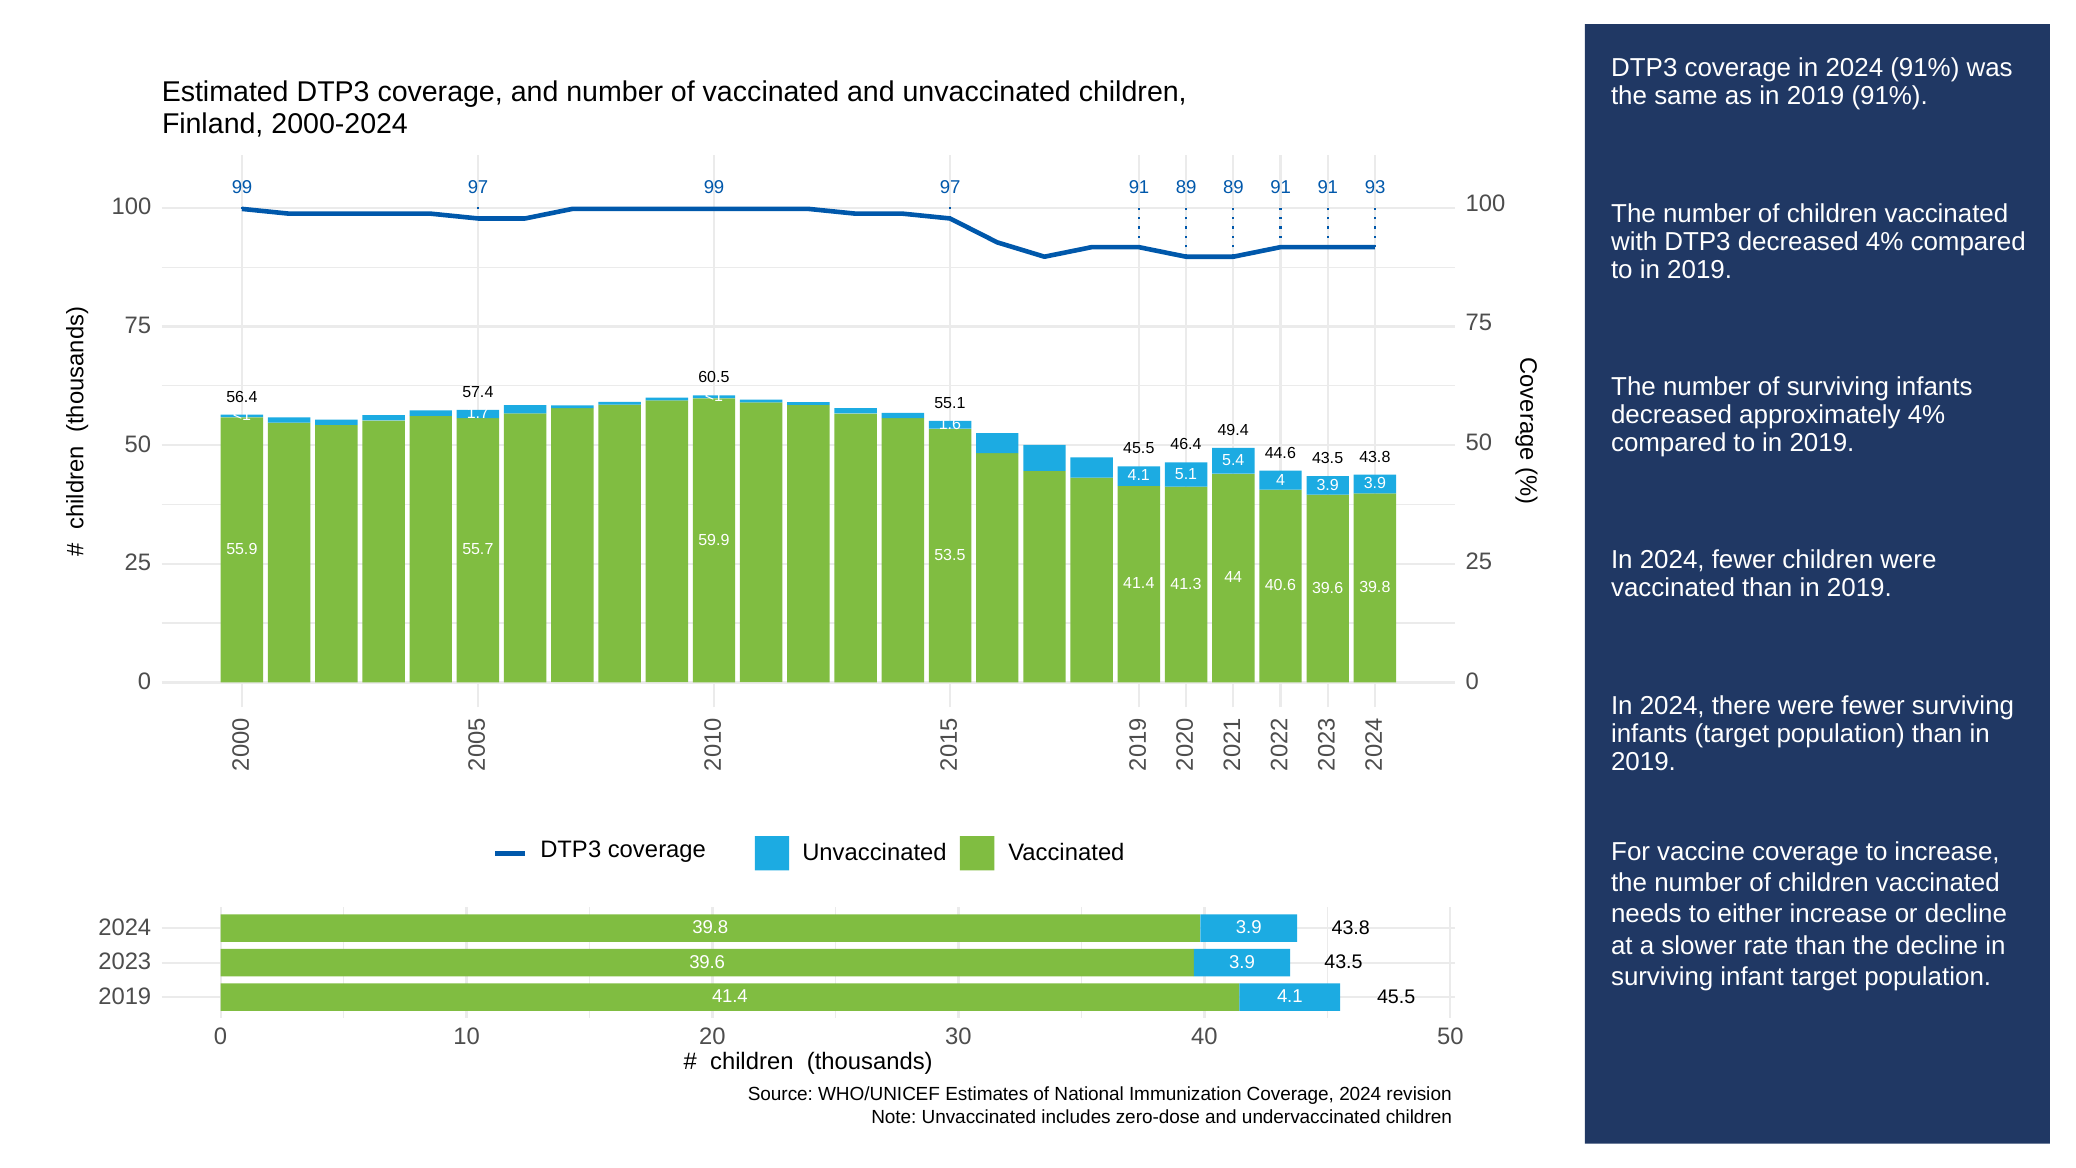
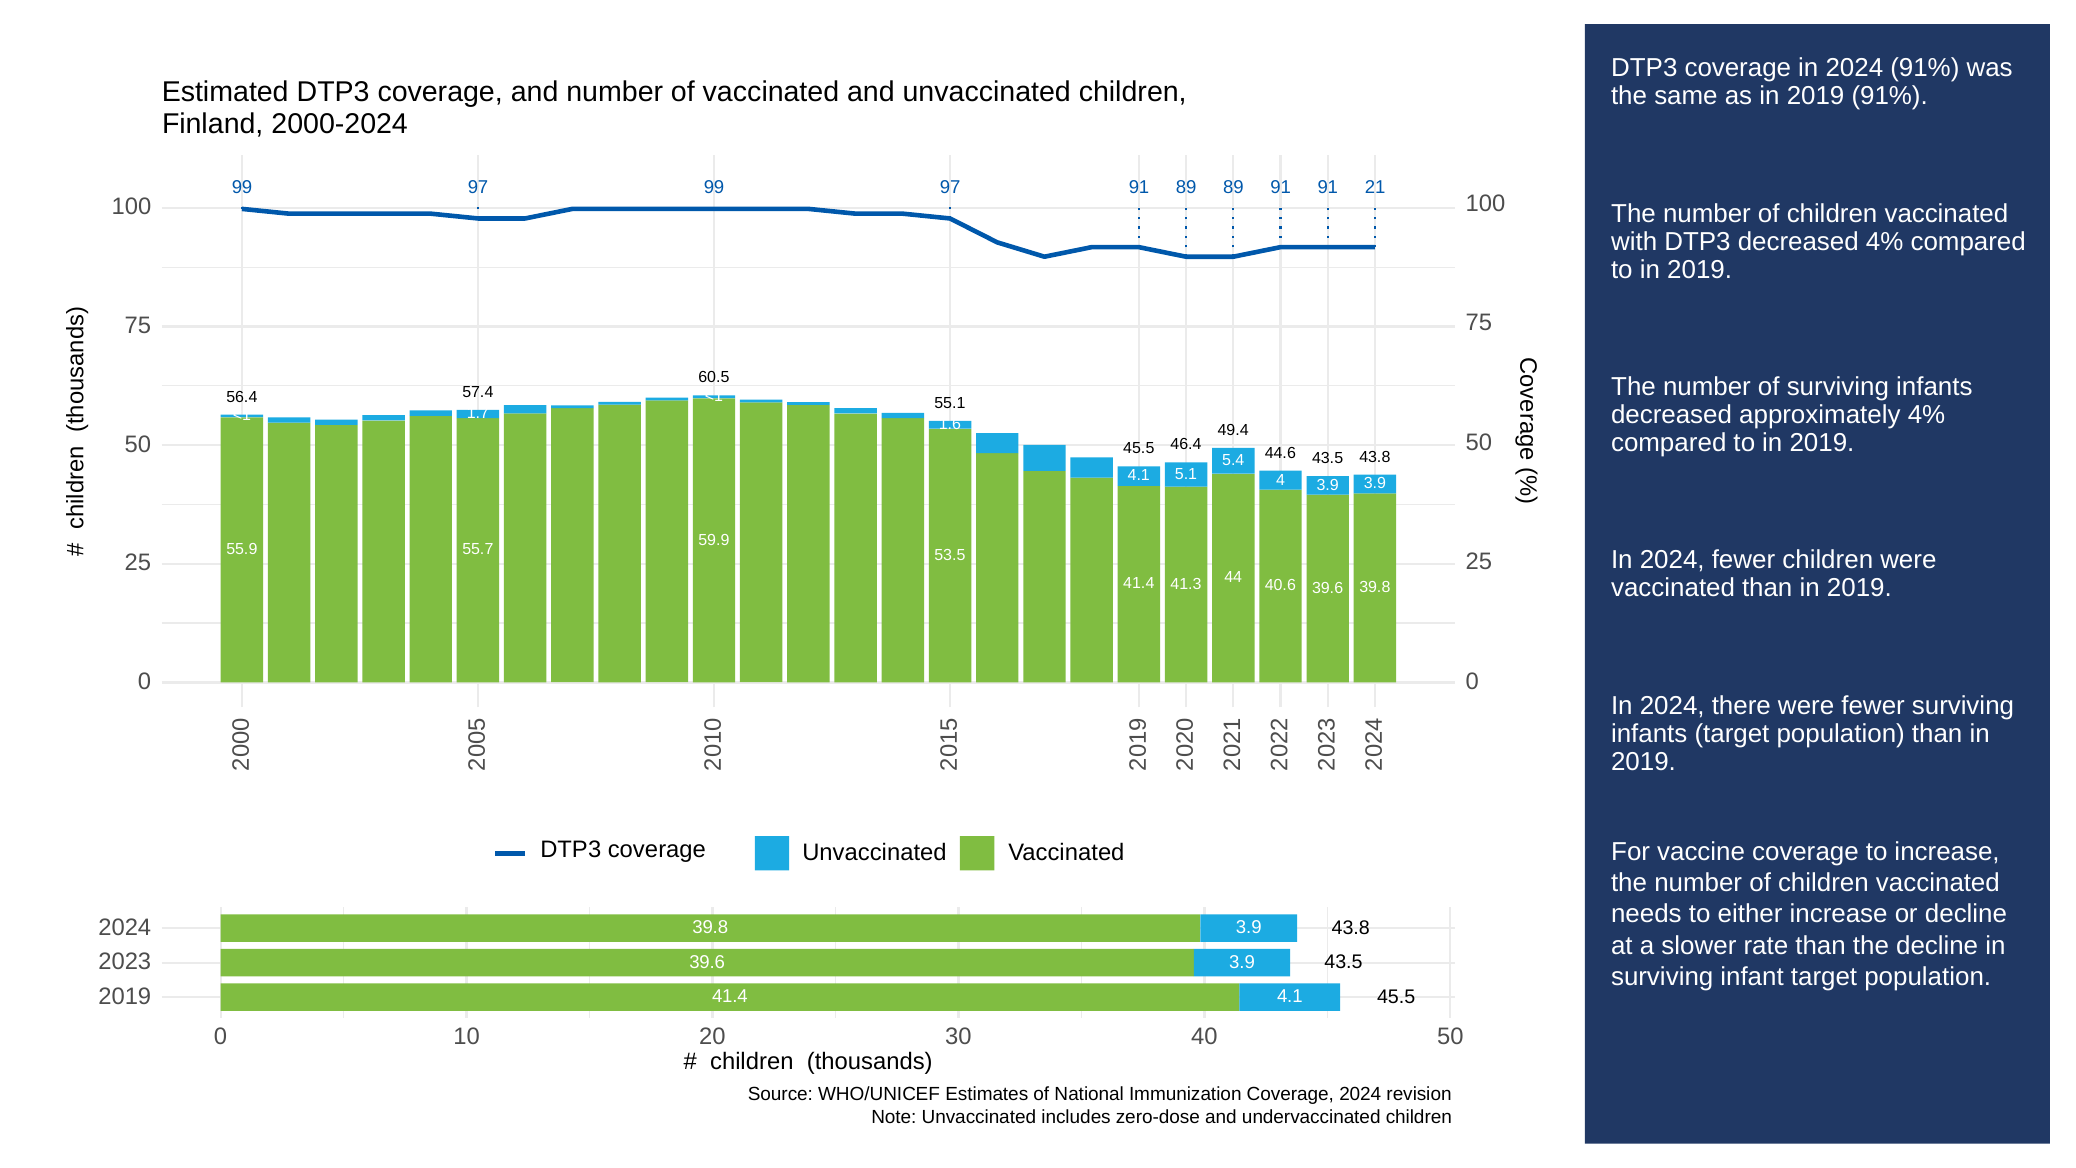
93: 93 -> 21
